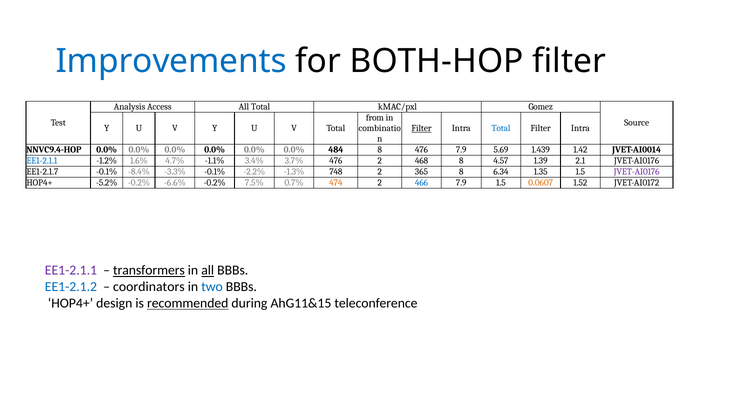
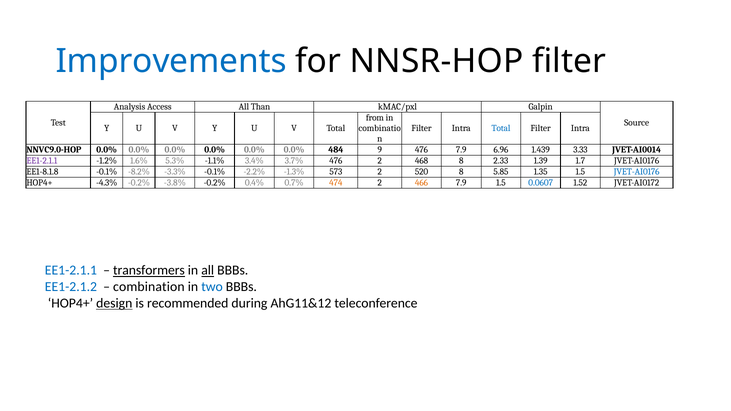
BOTH-HOP: BOTH-HOP -> NNSR-HOP
All Total: Total -> Than
Gomez: Gomez -> Galpin
Filter at (421, 129) underline: present -> none
NNVC9.4-HOP: NNVC9.4-HOP -> NNVC9.0-HOP
484 8: 8 -> 9
5.69: 5.69 -> 6.96
1.42: 1.42 -> 3.33
EE1-2.1.1 at (42, 161) colour: blue -> purple
4.7%: 4.7% -> 5.3%
4.57: 4.57 -> 2.33
2.1: 2.1 -> 1.7
EE1-2.1.7: EE1-2.1.7 -> EE1-8.1.8
-8.4%: -8.4% -> -8.2%
748: 748 -> 573
365: 365 -> 520
6.34: 6.34 -> 5.85
JVET-AI0176 at (637, 172) colour: purple -> blue
-5.2%: -5.2% -> -4.3%
-6.6%: -6.6% -> -3.8%
7.5%: 7.5% -> 0.4%
466 colour: blue -> orange
0.0607 colour: orange -> blue
EE1-2.1.1 at (71, 271) colour: purple -> blue
coordinators: coordinators -> combination
design underline: none -> present
recommended underline: present -> none
AhG11&15: AhG11&15 -> AhG11&12
